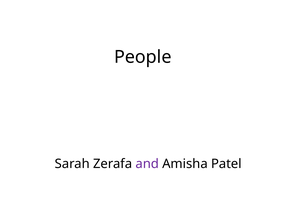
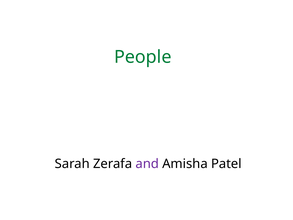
People colour: black -> green
